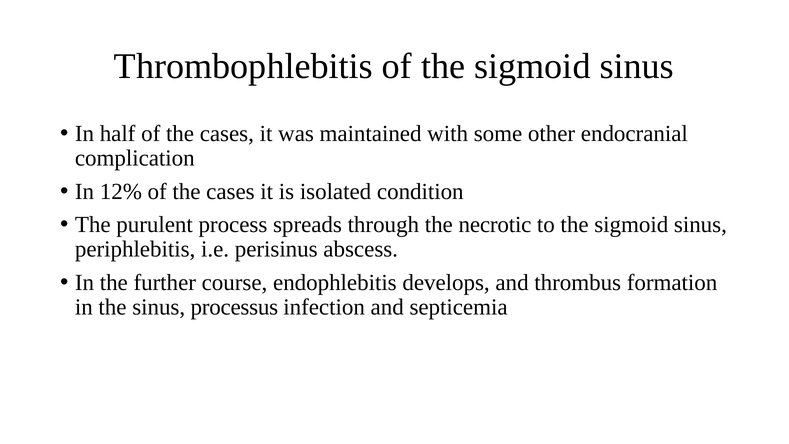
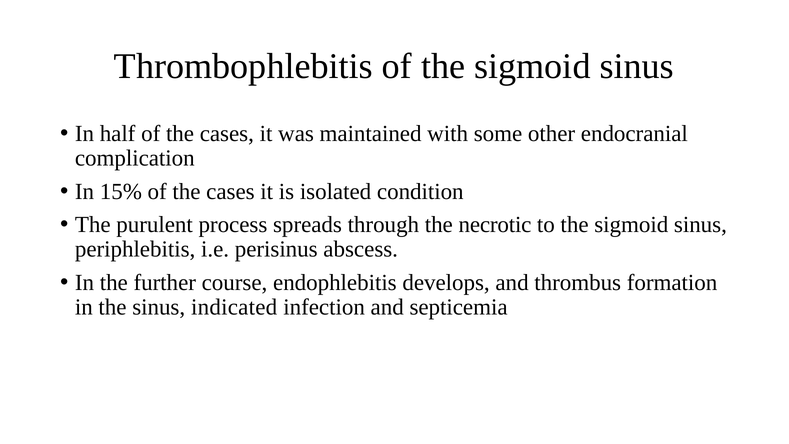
12%: 12% -> 15%
processus: processus -> indicated
